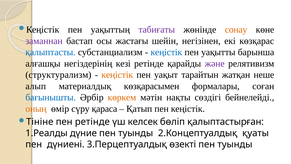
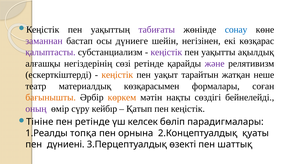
сонау colour: orange -> blue
жастағы: жастағы -> дүниеге
қалыптасты colour: blue -> purple
кеңістік at (166, 52) colour: blue -> purple
барынша: барынша -> ақылдық
кезі: кезі -> сөзі
структурализм: структурализм -> ескерткіштерді
алып: алып -> театр
бағынышты colour: blue -> orange
оның colour: orange -> purple
қараса: қараса -> кейбıр
қалыптастырған: қалыптастырған -> парадигмалары
дүние: дүние -> топқа
туынды at (136, 133): туынды -> орнына
туынды at (235, 144): туынды -> шаттық
